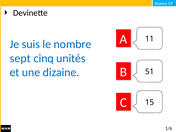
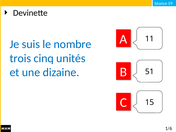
sept: sept -> trois
